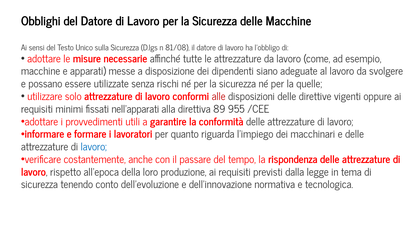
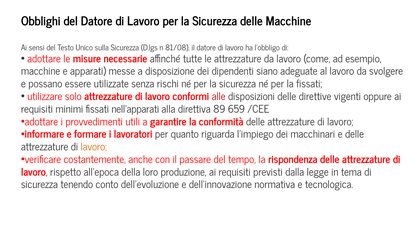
la quelle: quelle -> fissati
955: 955 -> 659
lavoro at (94, 147) colour: blue -> orange
